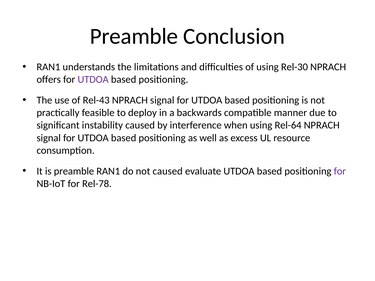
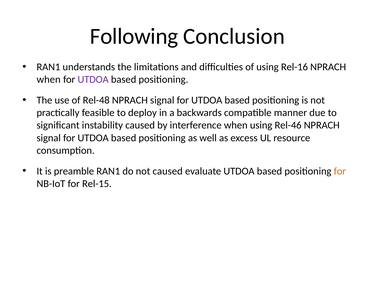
Preamble at (134, 36): Preamble -> Following
Rel-30: Rel-30 -> Rel-16
offers at (49, 80): offers -> when
Rel-43: Rel-43 -> Rel-48
Rel-64: Rel-64 -> Rel-46
for at (340, 171) colour: purple -> orange
Rel-78: Rel-78 -> Rel-15
